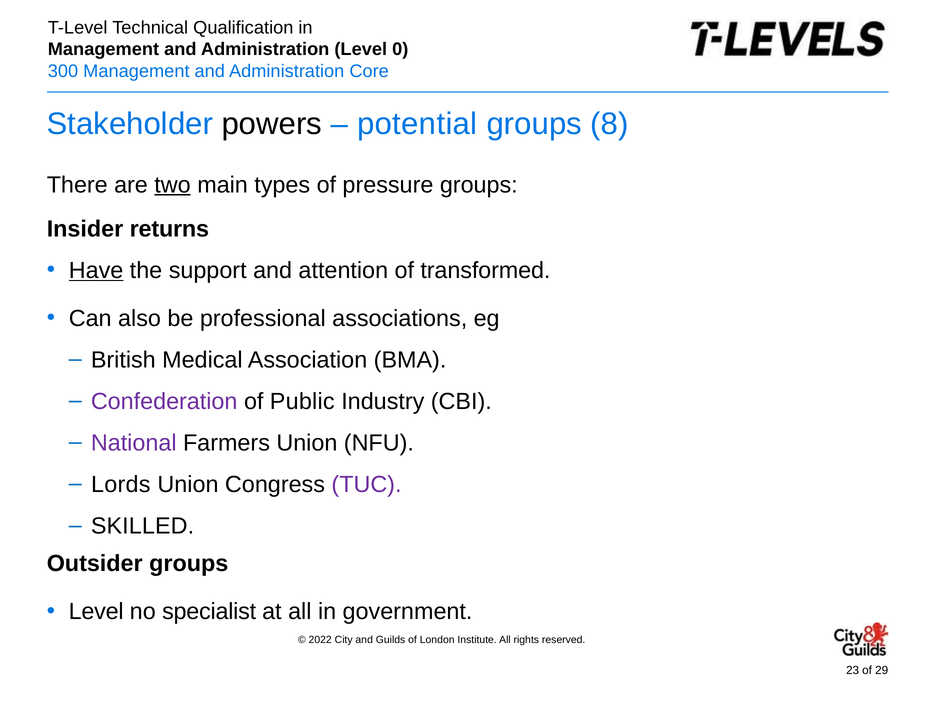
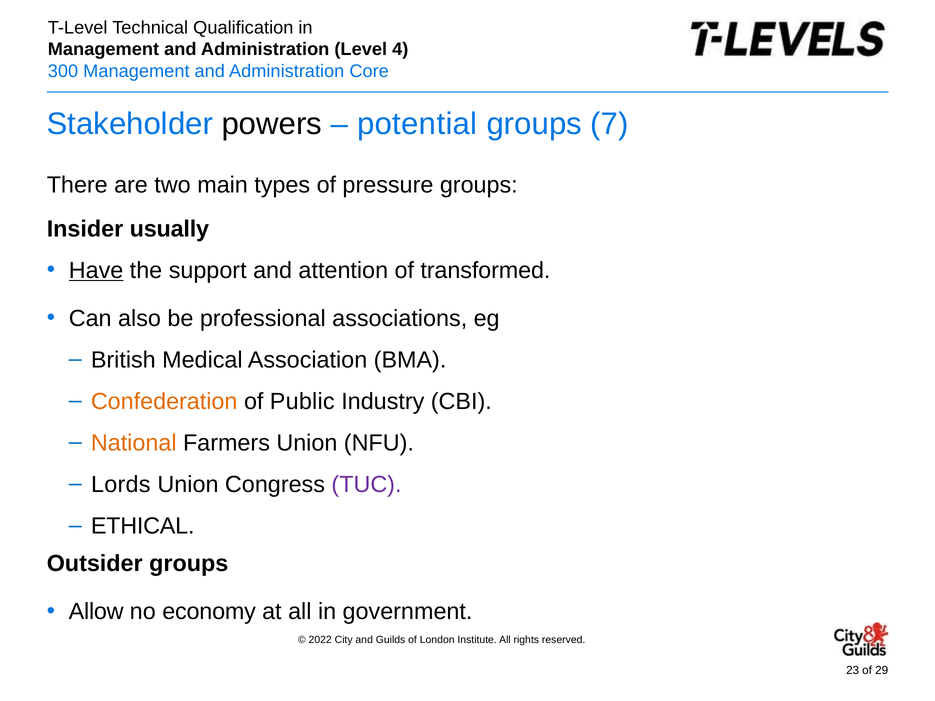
0: 0 -> 4
8: 8 -> 7
two underline: present -> none
returns: returns -> usually
Confederation colour: purple -> orange
National colour: purple -> orange
SKILLED: SKILLED -> ETHICAL
Level at (96, 612): Level -> Allow
specialist: specialist -> economy
